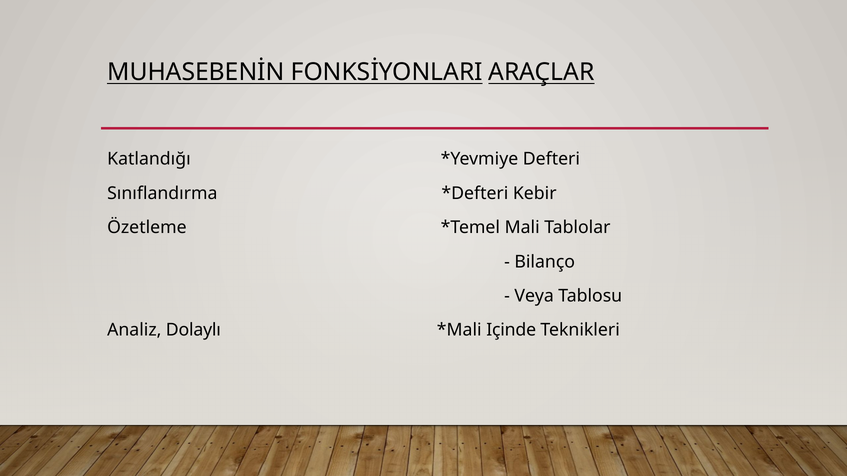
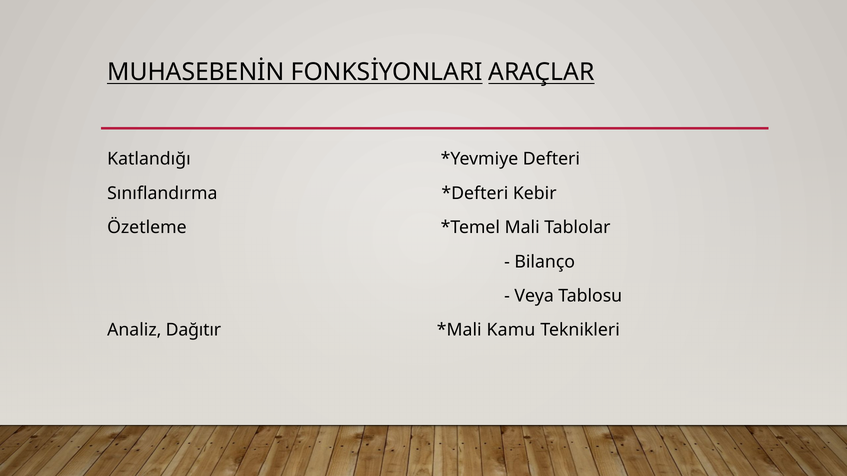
Dolaylı: Dolaylı -> Dağıtır
Içinde: Içinde -> Kamu
